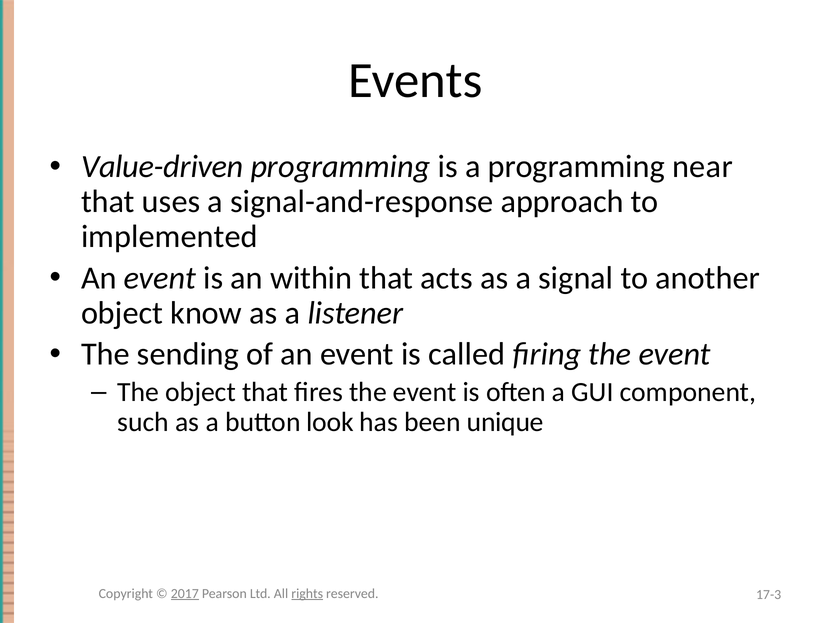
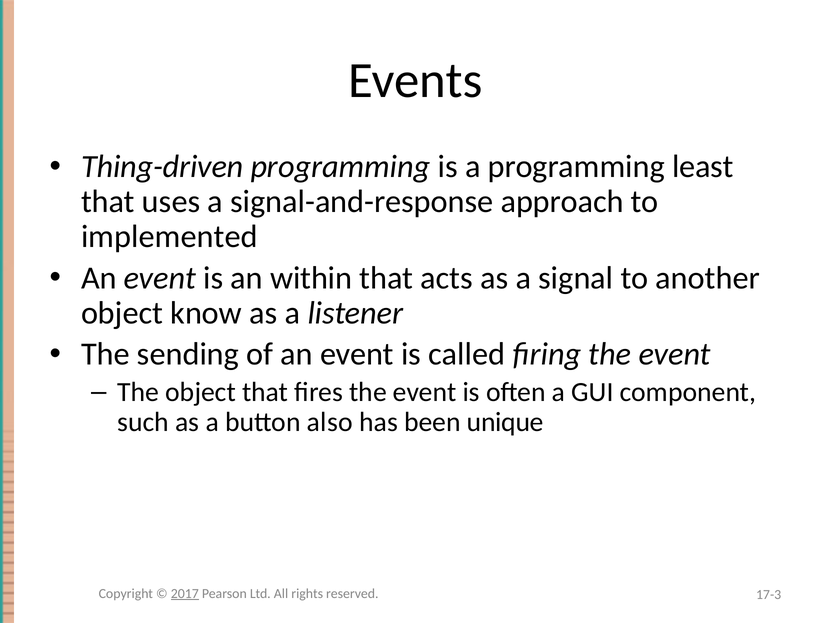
Value-driven: Value-driven -> Thing-driven
near: near -> least
look: look -> also
rights underline: present -> none
